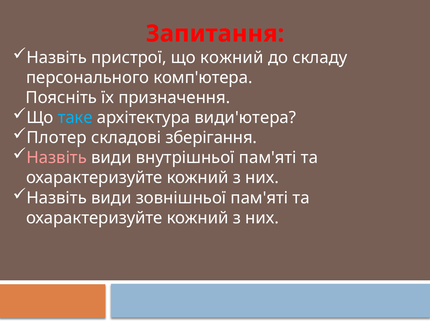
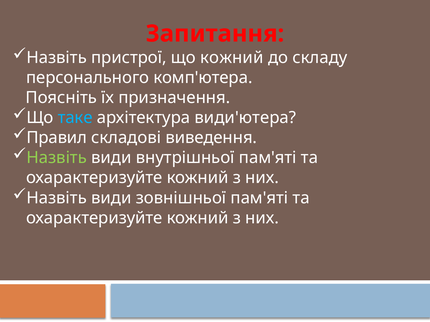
Плотер: Плотер -> Правил
зберігання: зберігання -> виведення
Назвіть at (57, 158) colour: pink -> light green
